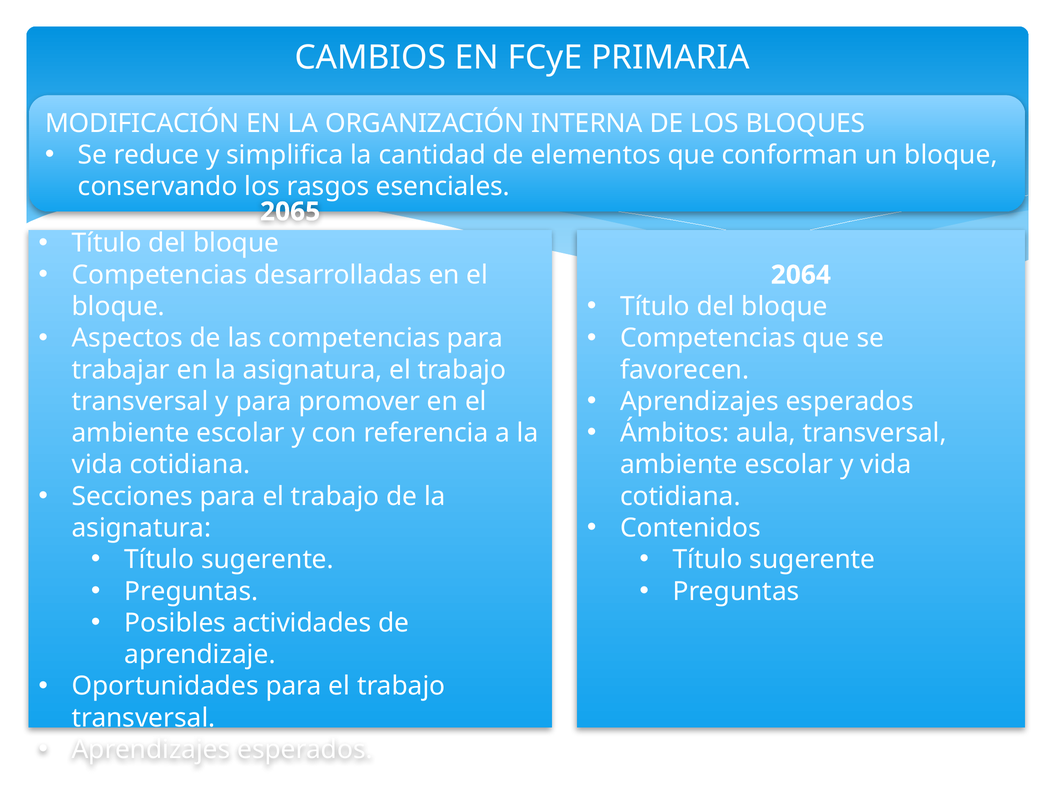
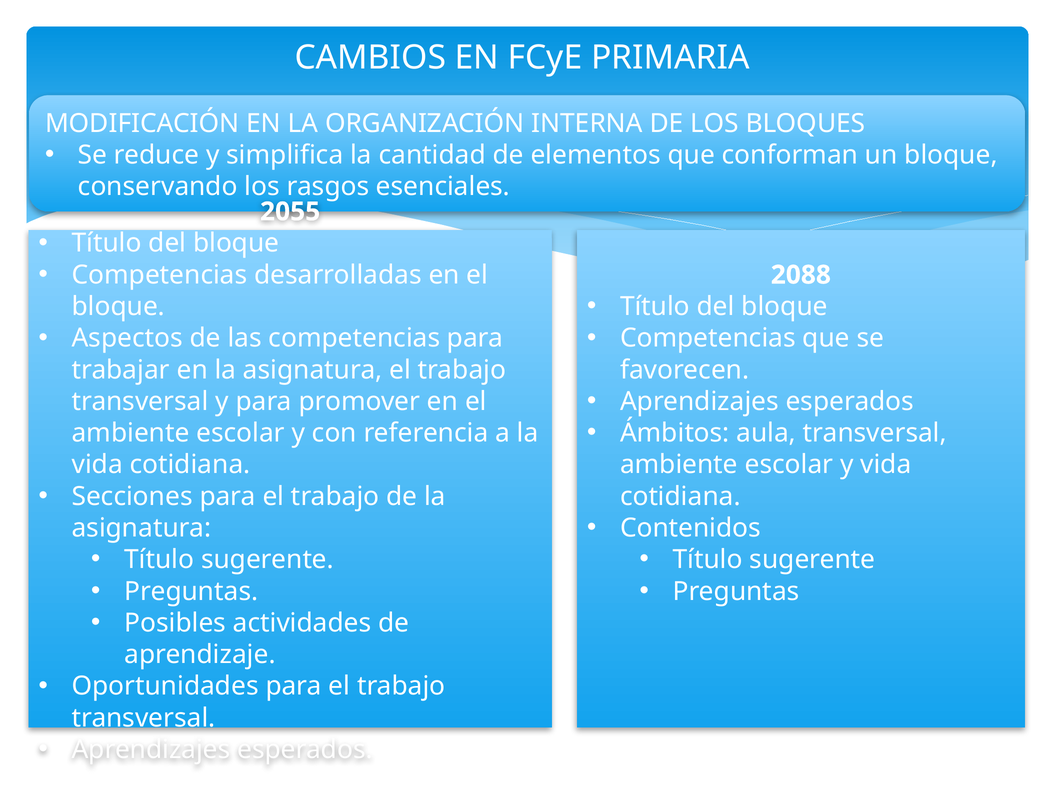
2065: 2065 -> 2055
2064: 2064 -> 2088
